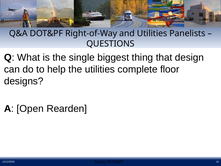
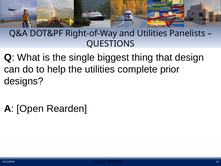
floor: floor -> prior
